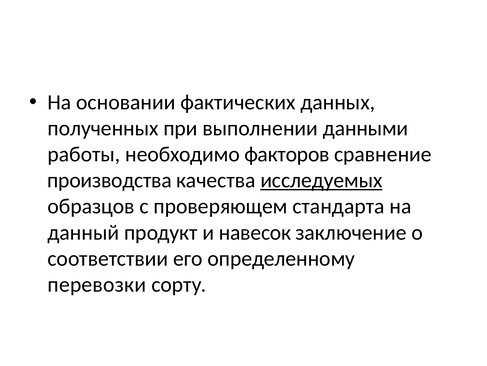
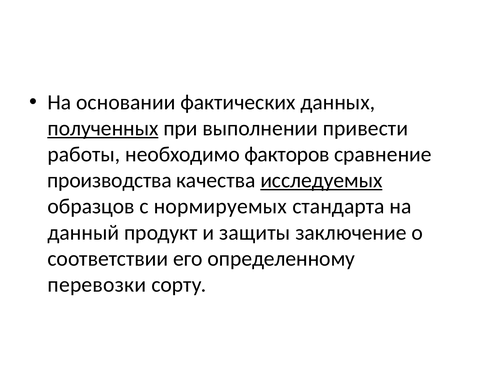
полученных underline: none -> present
данными: данными -> привести
проверяющем: проверяющем -> нормируемых
навесок: навесок -> защиты
